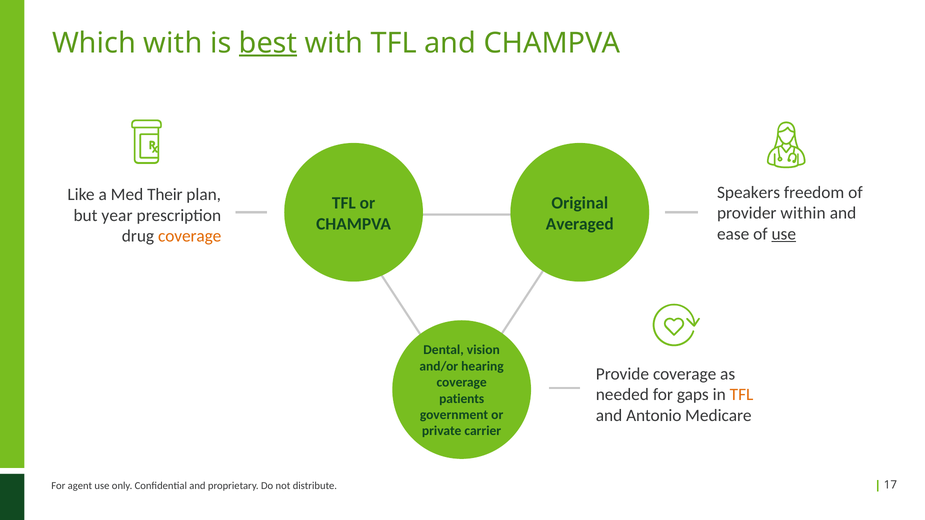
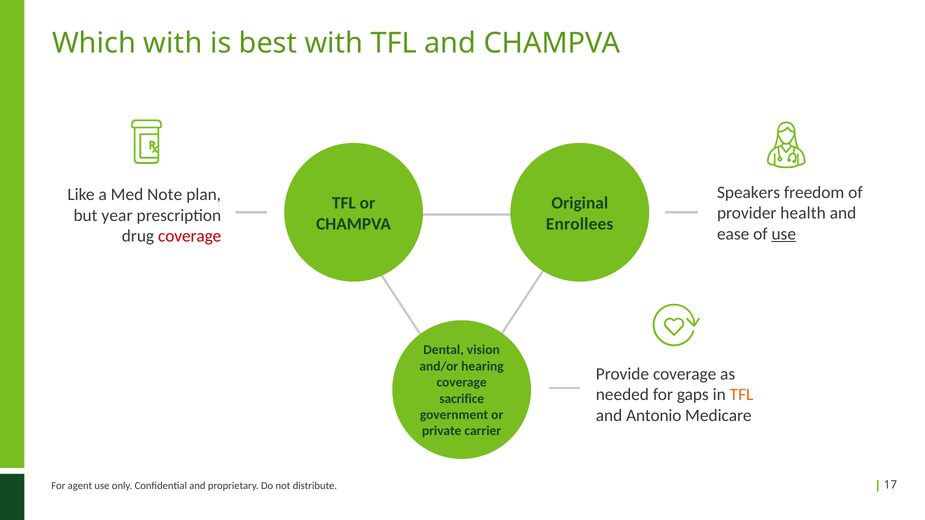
best underline: present -> none
Their: Their -> Note
within: within -> health
Averaged: Averaged -> Enrollees
coverage at (190, 236) colour: orange -> red
patients: patients -> sacrifice
